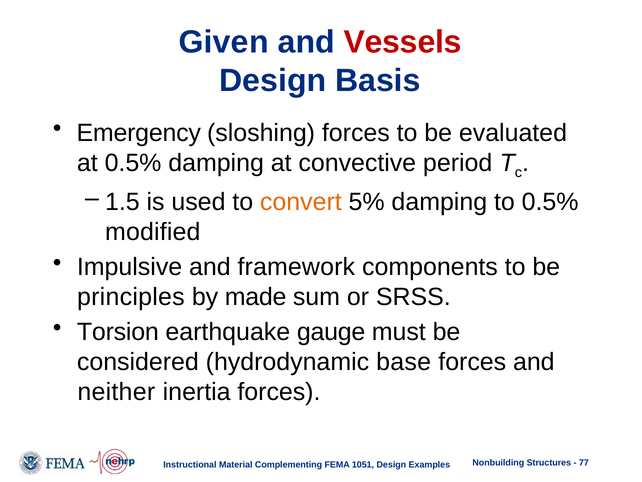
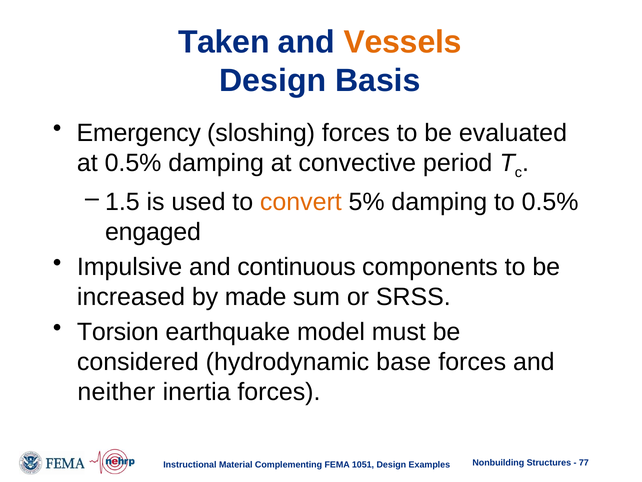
Given: Given -> Taken
Vessels colour: red -> orange
modified: modified -> engaged
framework: framework -> continuous
principles: principles -> increased
gauge: gauge -> model
